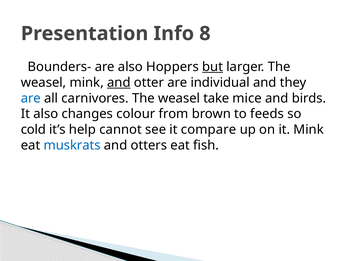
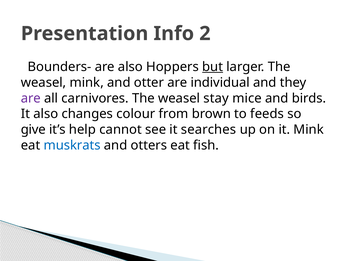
8: 8 -> 2
and at (119, 83) underline: present -> none
are at (31, 98) colour: blue -> purple
take: take -> stay
cold: cold -> give
compare: compare -> searches
